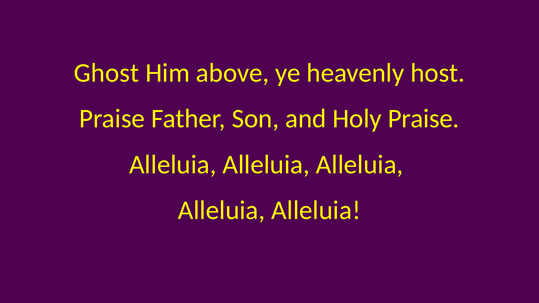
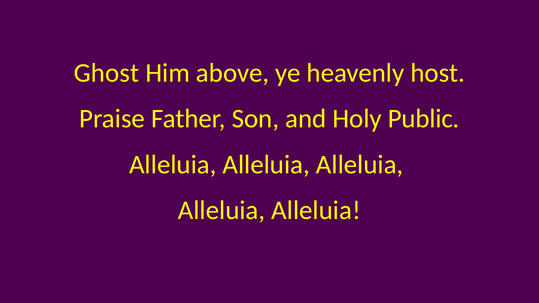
Holy Praise: Praise -> Public
